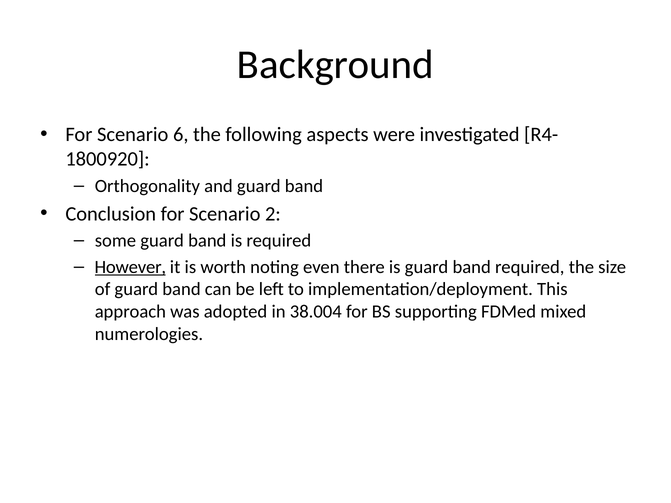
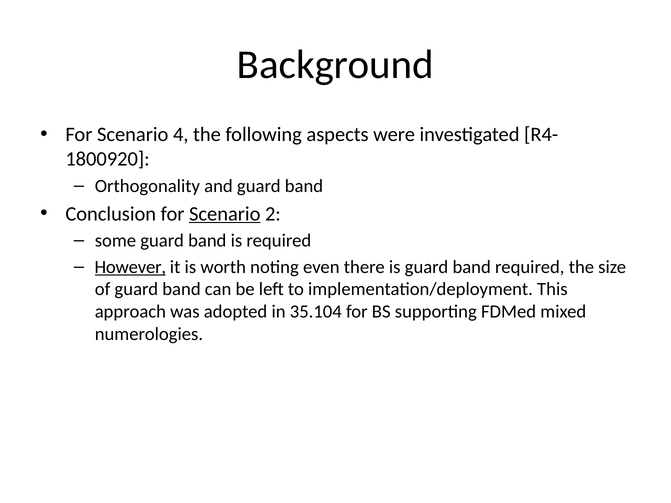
6: 6 -> 4
Scenario at (225, 214) underline: none -> present
38.004: 38.004 -> 35.104
